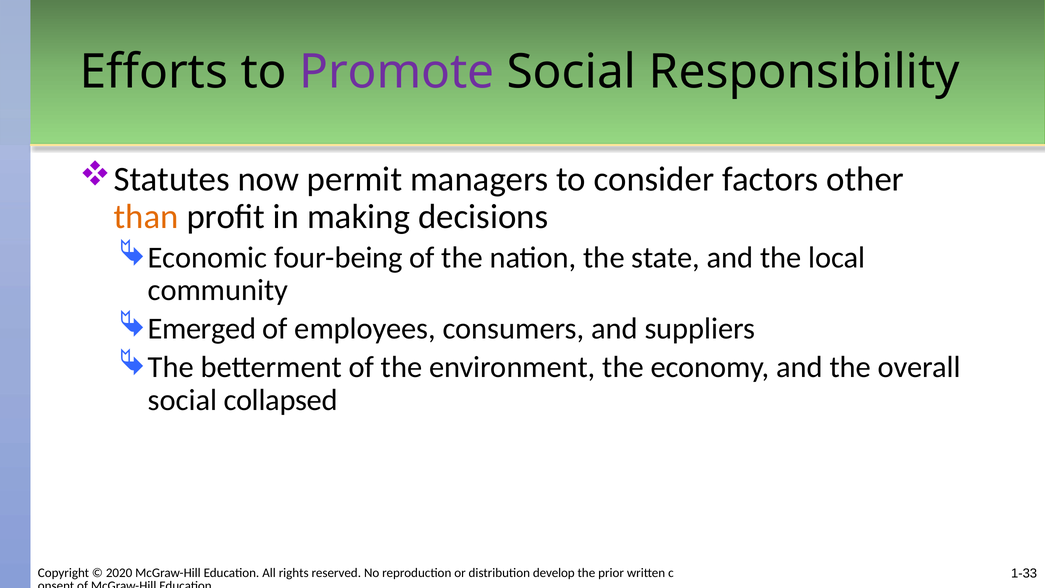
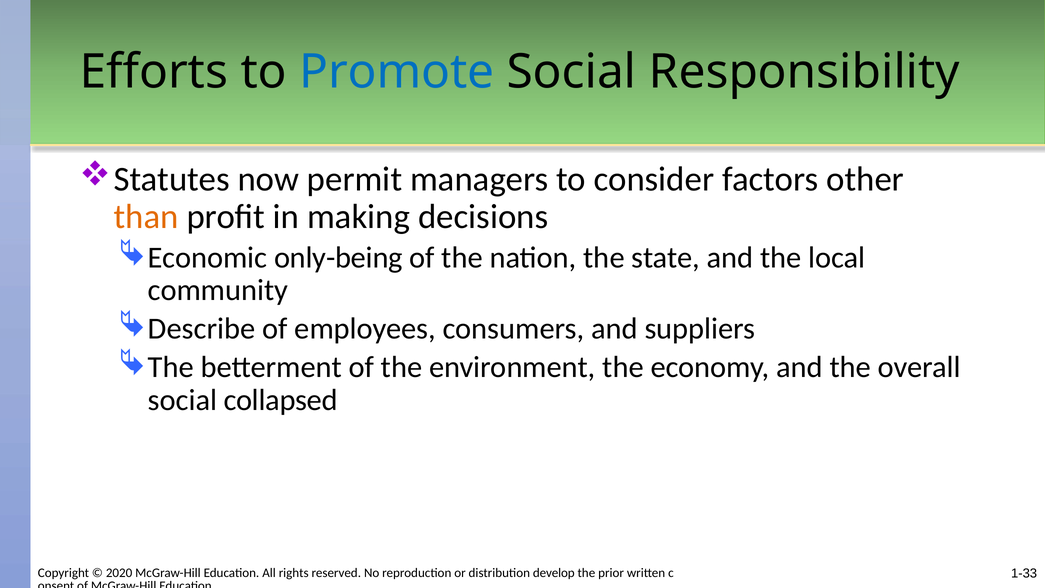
Promote colour: purple -> blue
four-being: four-being -> only-being
Emerged: Emerged -> Describe
